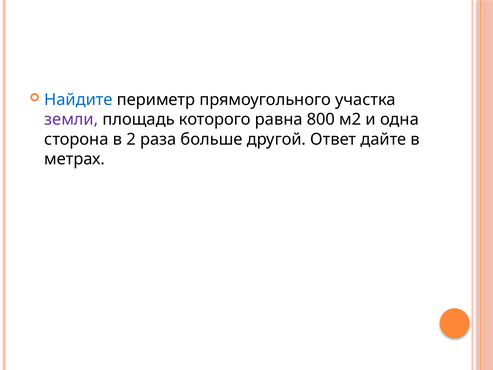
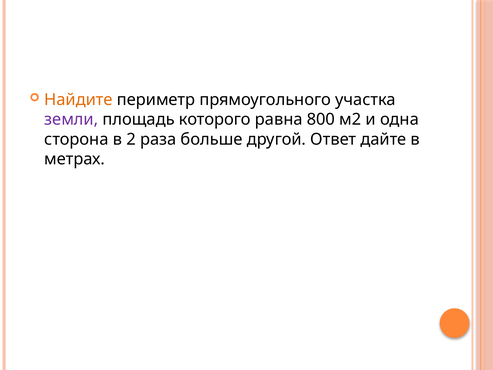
Найдите colour: blue -> orange
